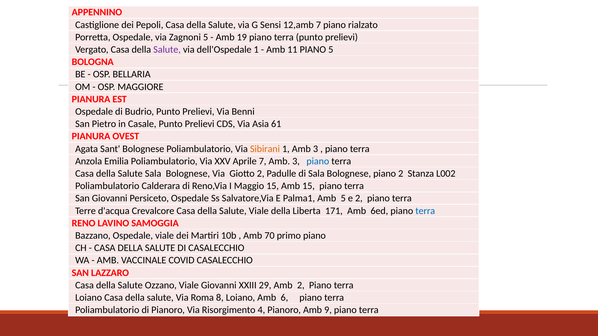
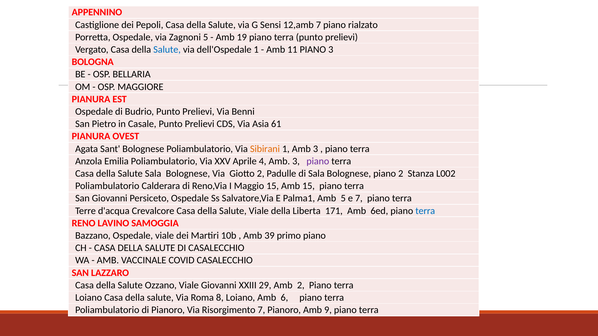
Salute at (167, 50) colour: purple -> blue
PIANO 5: 5 -> 3
Aprile 7: 7 -> 4
piano at (318, 161) colour: blue -> purple
e 2: 2 -> 7
70: 70 -> 39
Risorgimento 4: 4 -> 7
